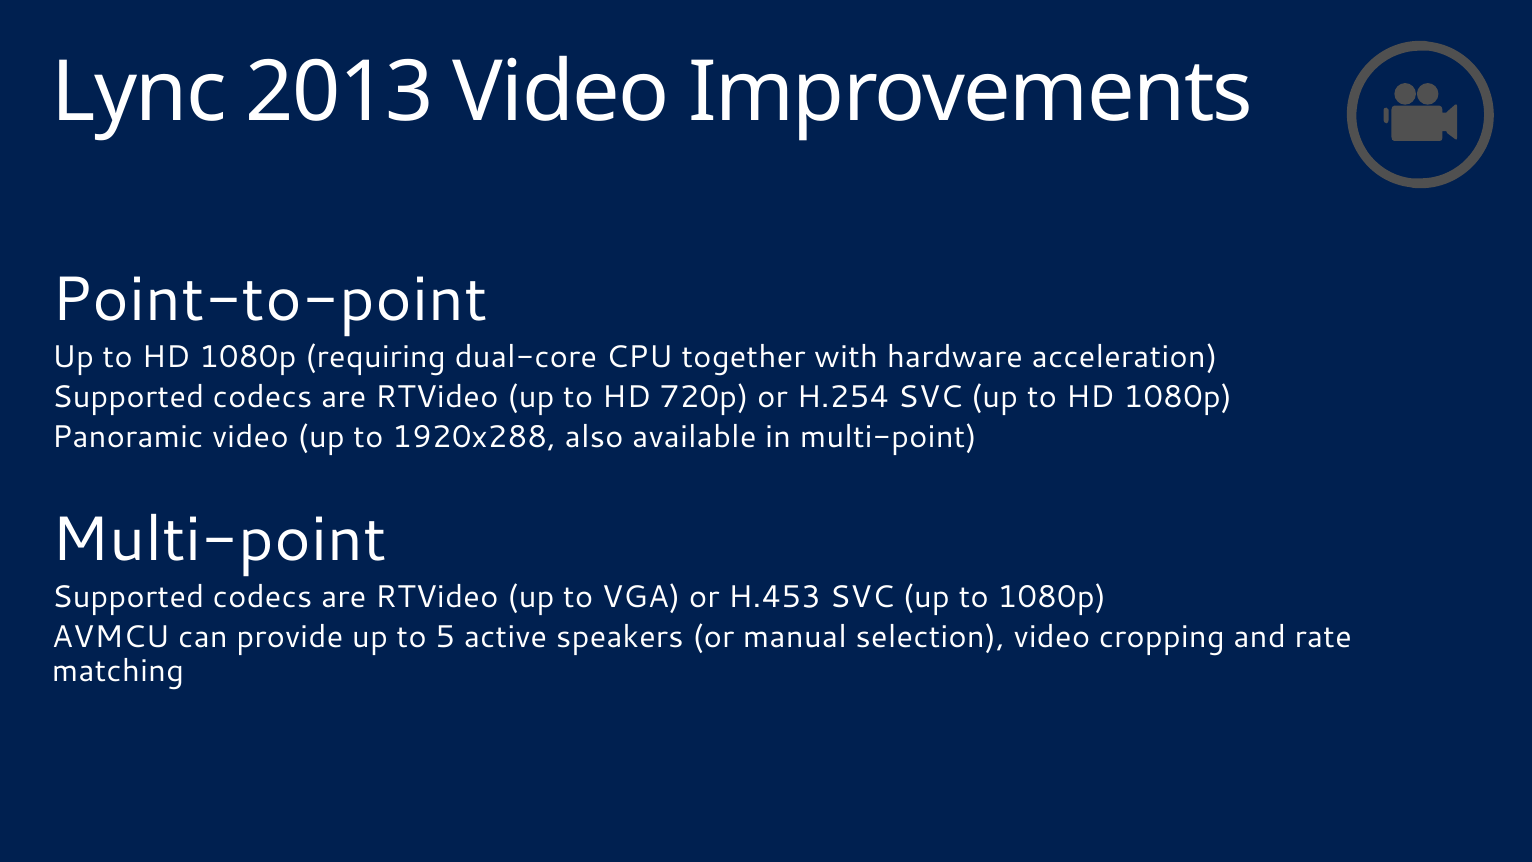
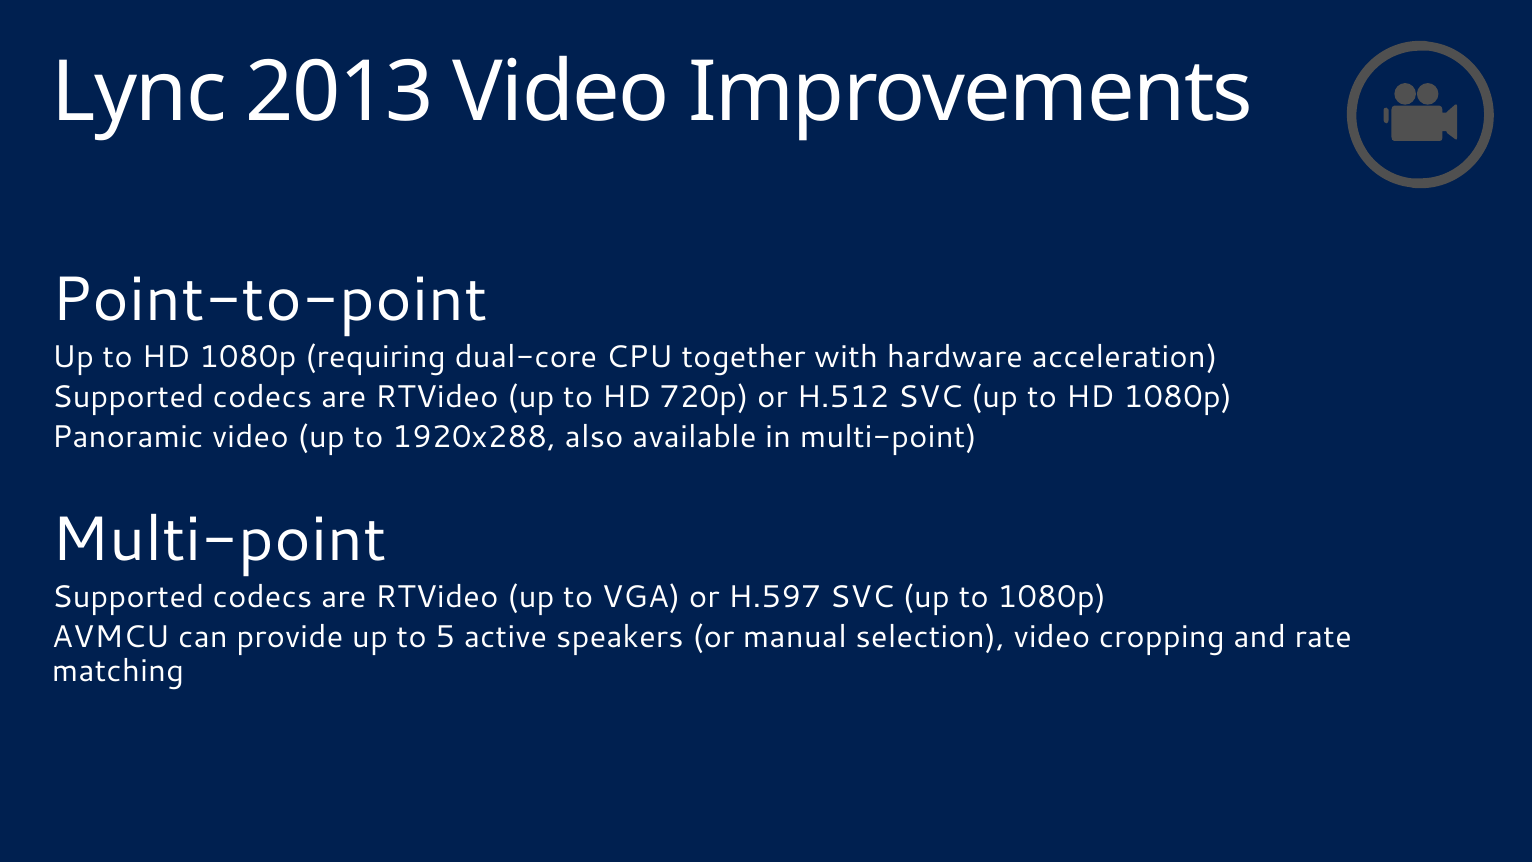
H.254: H.254 -> H.512
H.453: H.453 -> H.597
